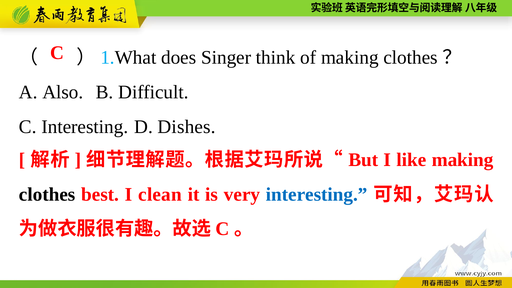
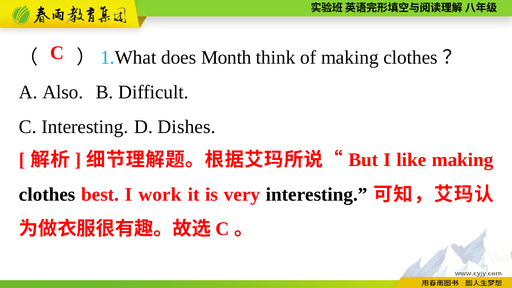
Singer: Singer -> Month
clean: clean -> work
interesting at (317, 194) colour: blue -> black
